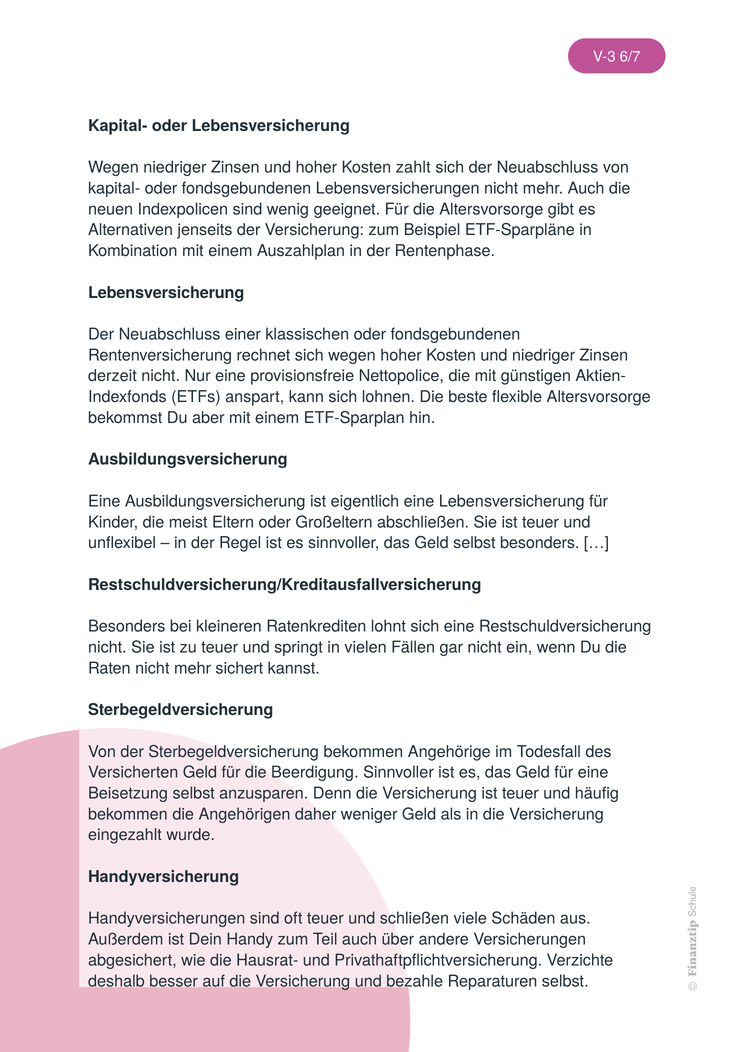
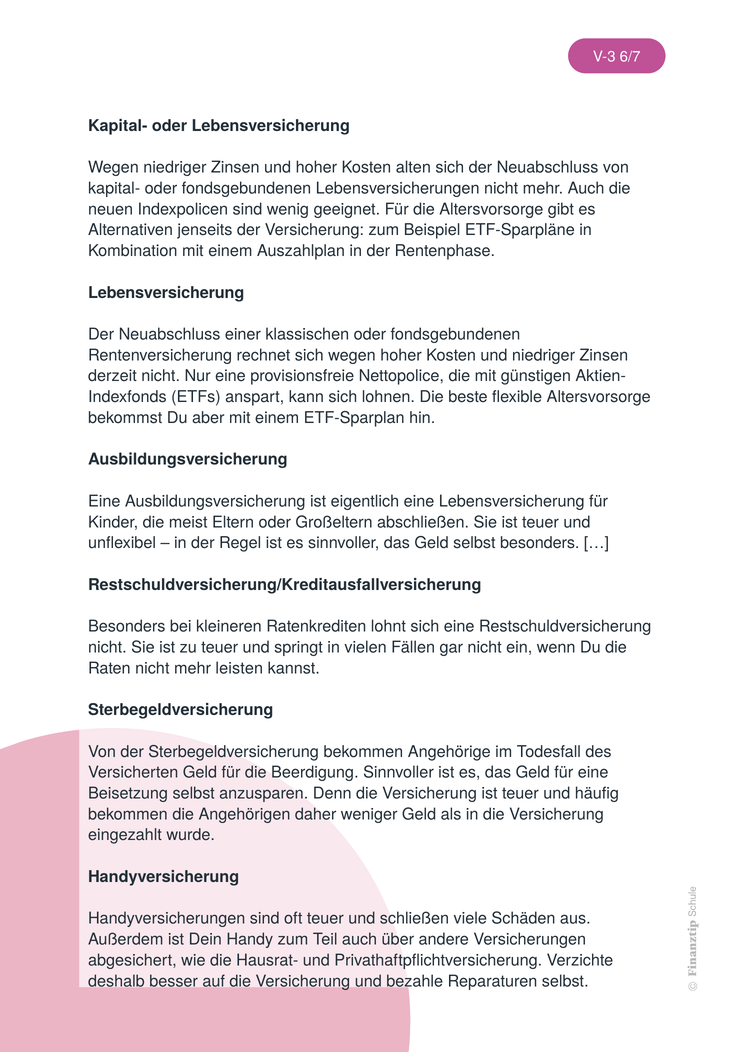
zahlt: zahlt -> alten
sichert: sichert -> leisten
